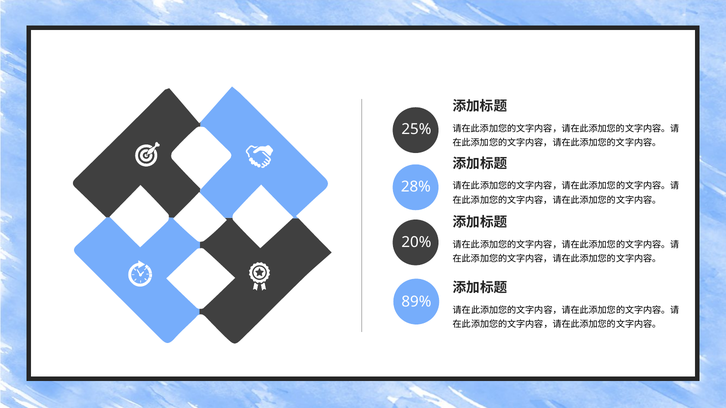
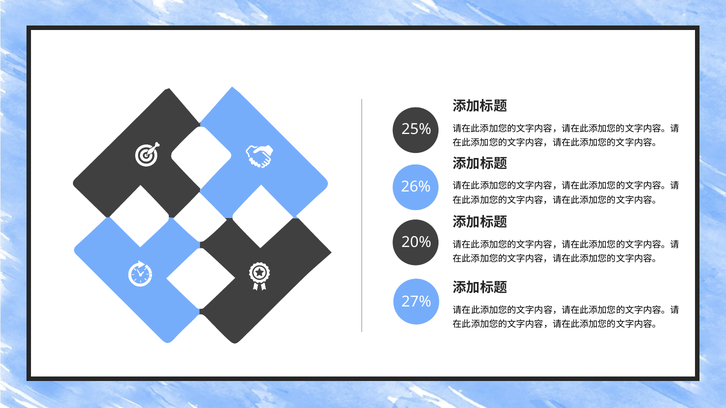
28%: 28% -> 26%
89%: 89% -> 27%
